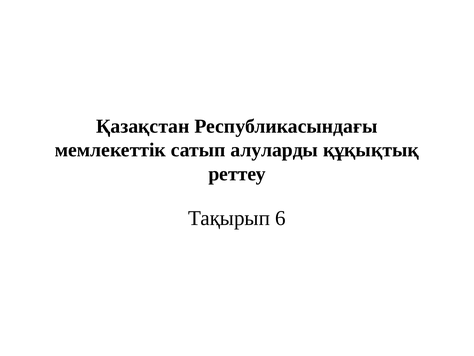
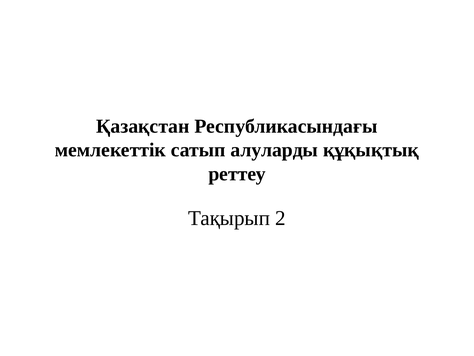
6: 6 -> 2
